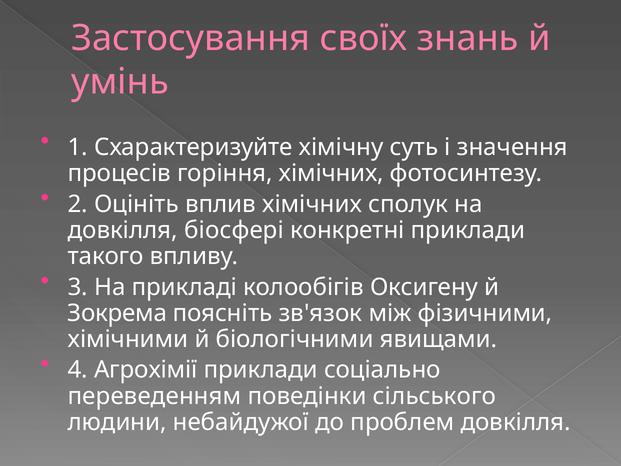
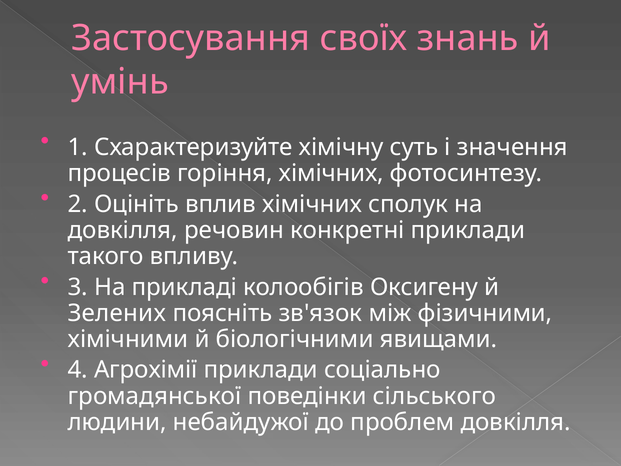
біосфері: біосфері -> речовин
Зокрема: Зокрема -> Зелених
переведенням: переведенням -> громадянської
